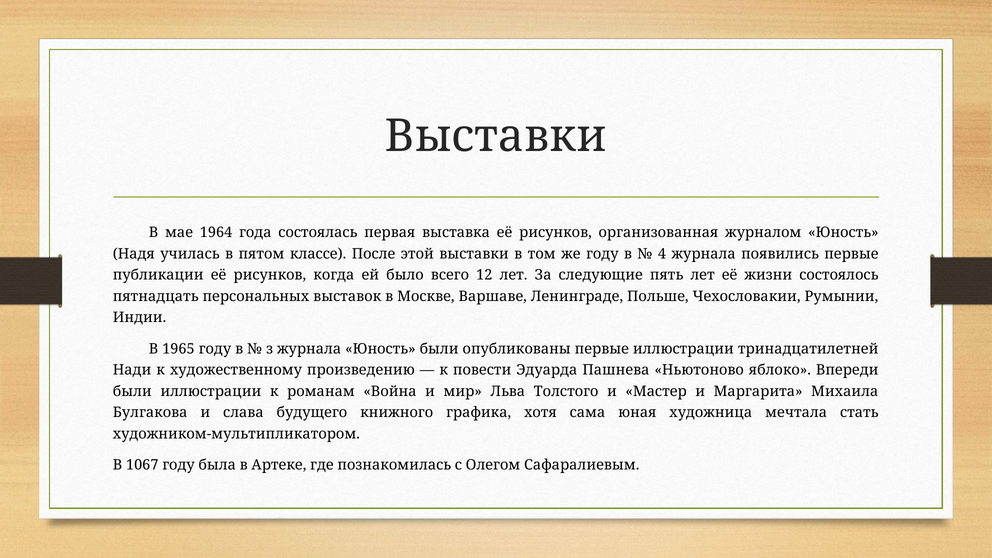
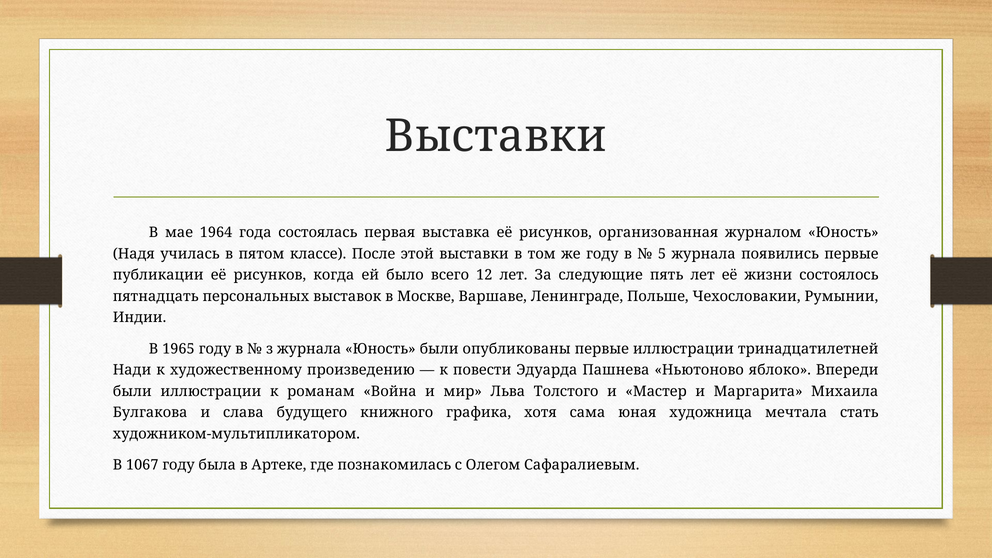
4: 4 -> 5
